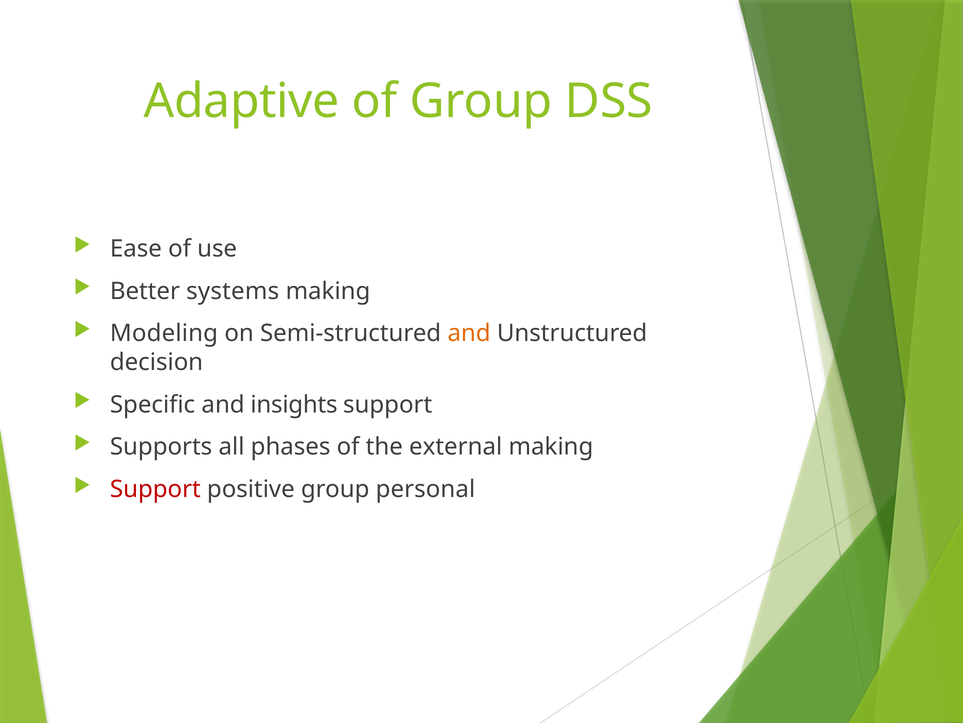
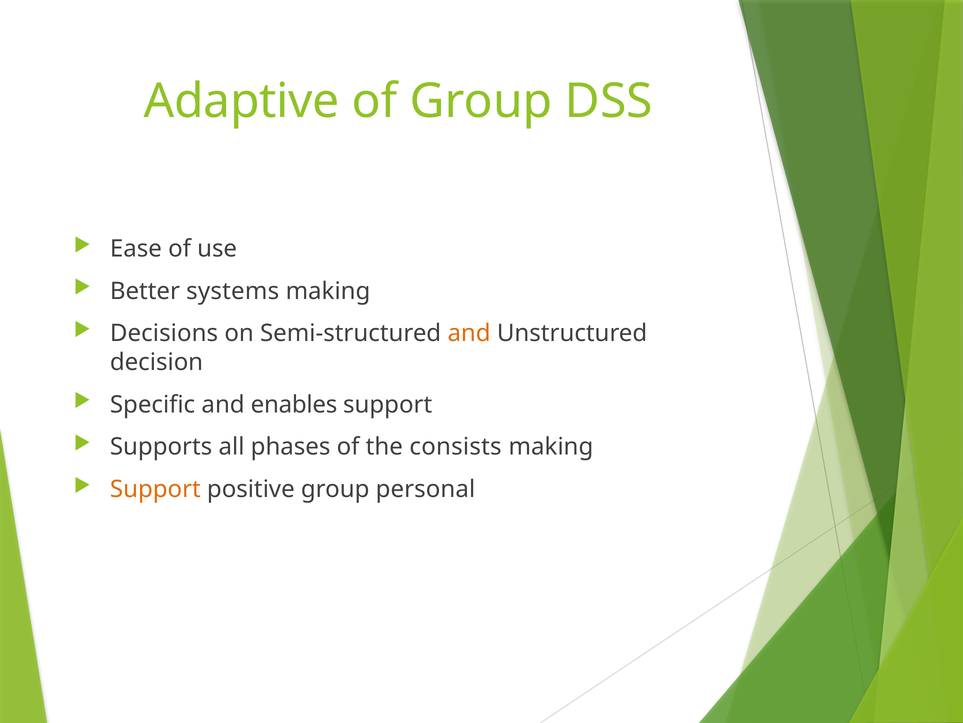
Modeling: Modeling -> Decisions
insights: insights -> enables
external: external -> consists
Support at (155, 489) colour: red -> orange
